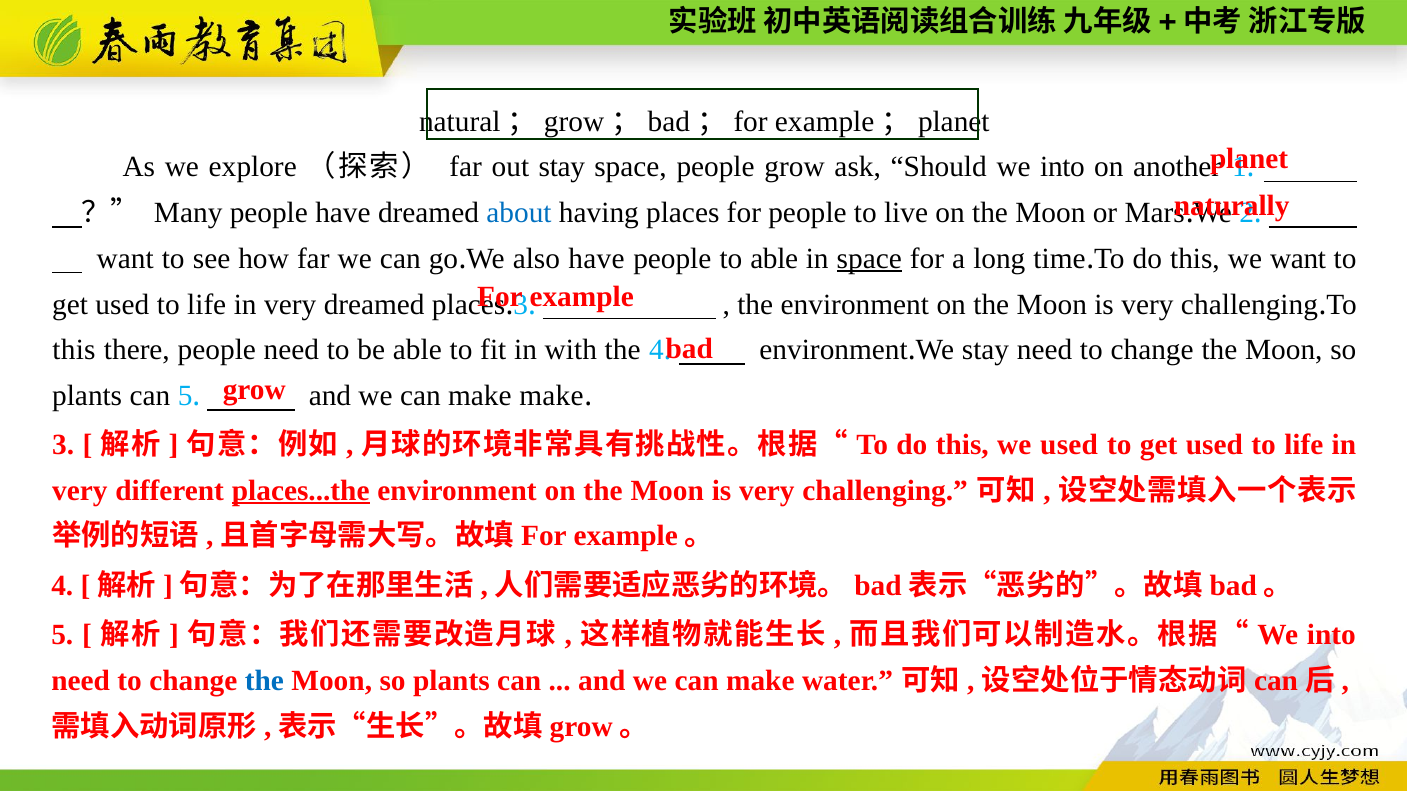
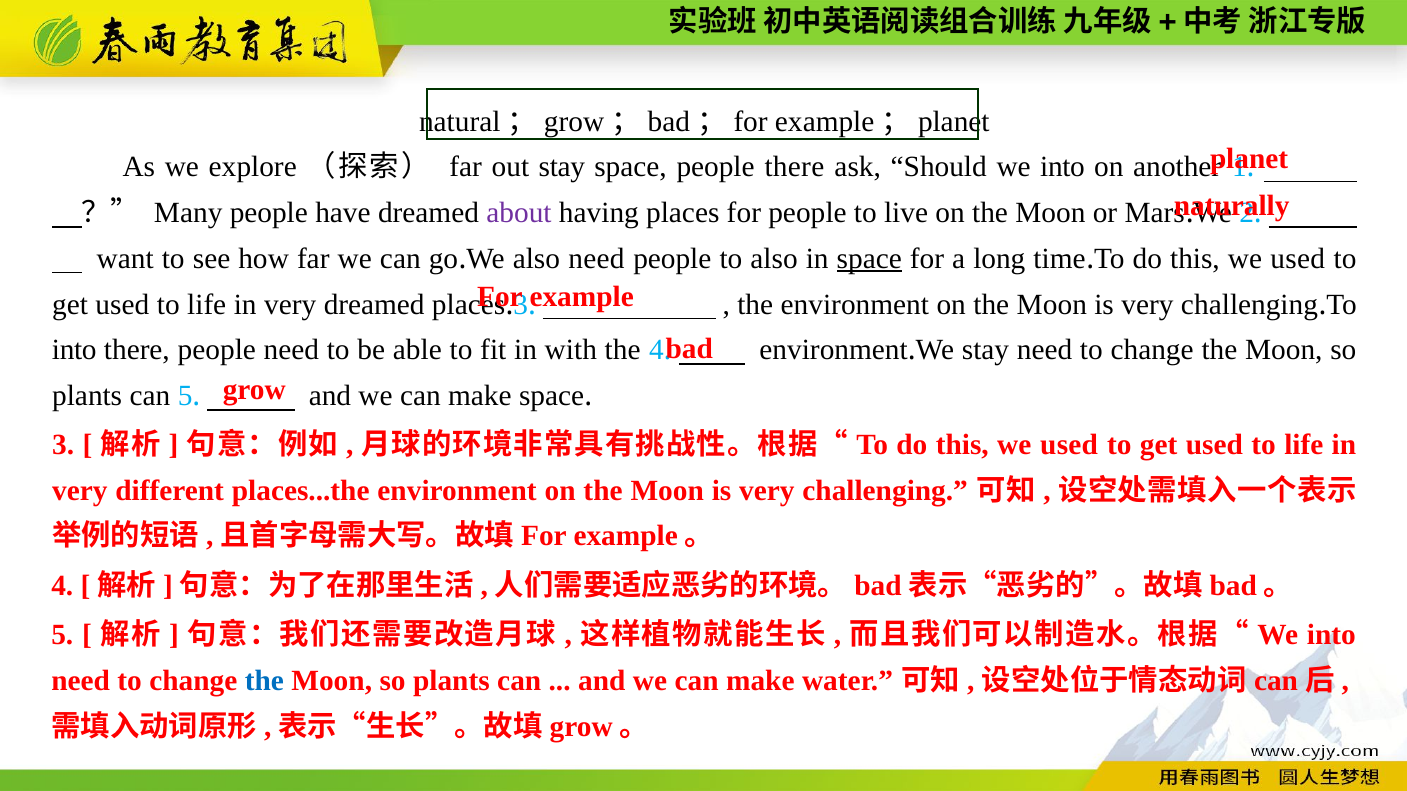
people grow: grow -> there
about colour: blue -> purple
also have: have -> need
to able: able -> also
want at (1298, 259): want -> used
this at (74, 350): this -> into
make make: make -> space
places...the underline: present -> none
